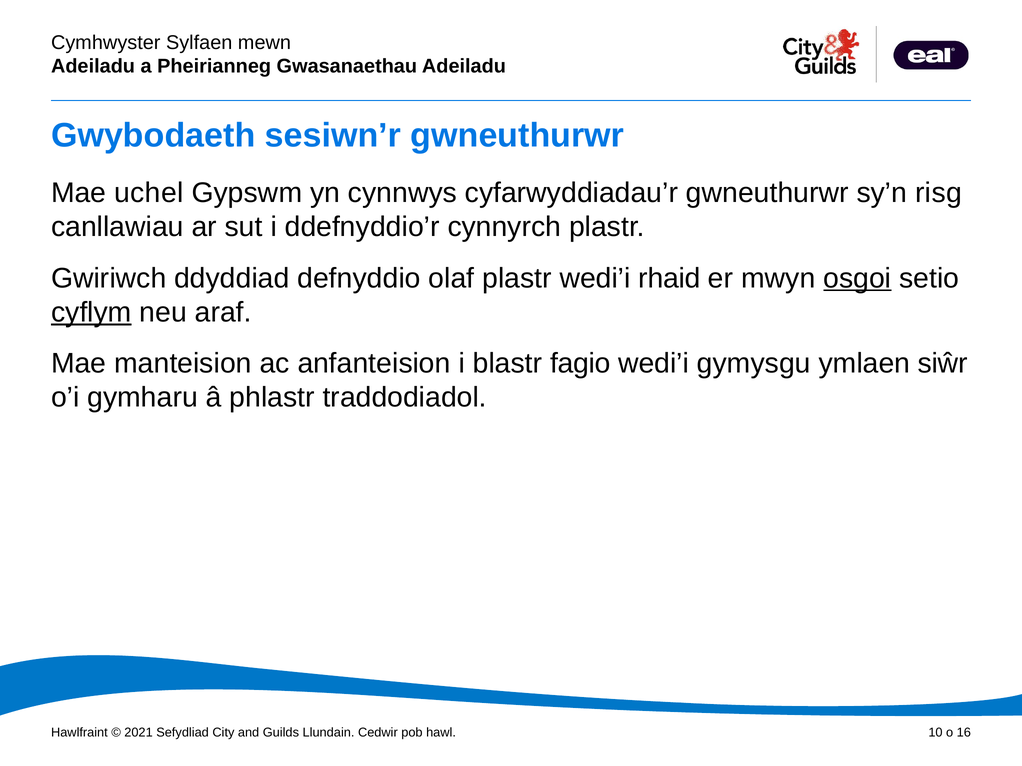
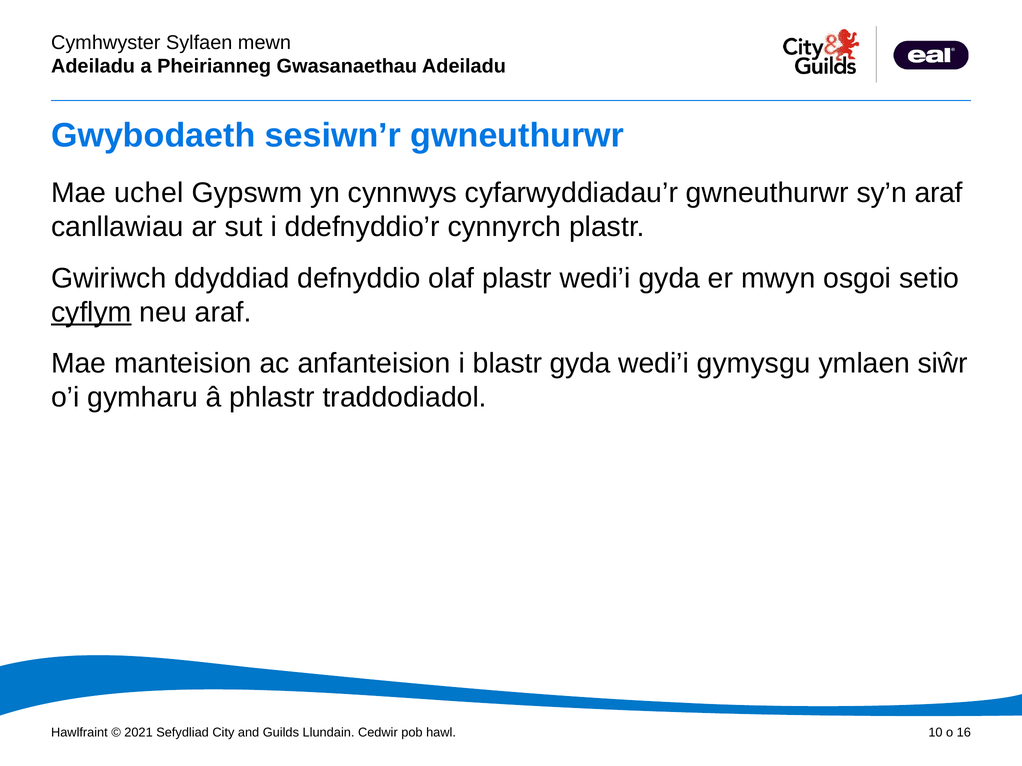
sy’n risg: risg -> araf
wedi’i rhaid: rhaid -> gyda
osgoi underline: present -> none
blastr fagio: fagio -> gyda
